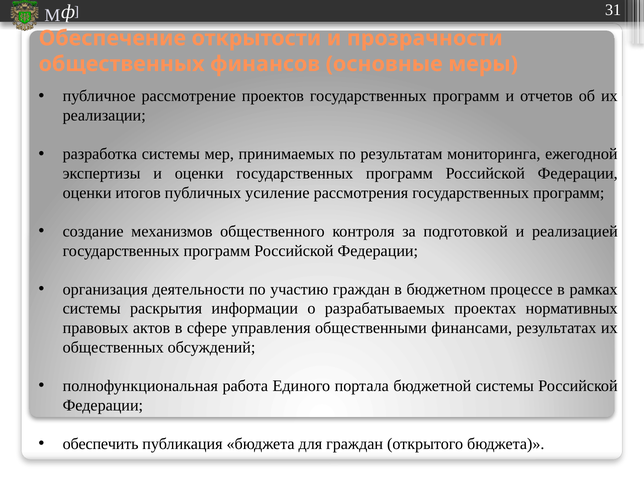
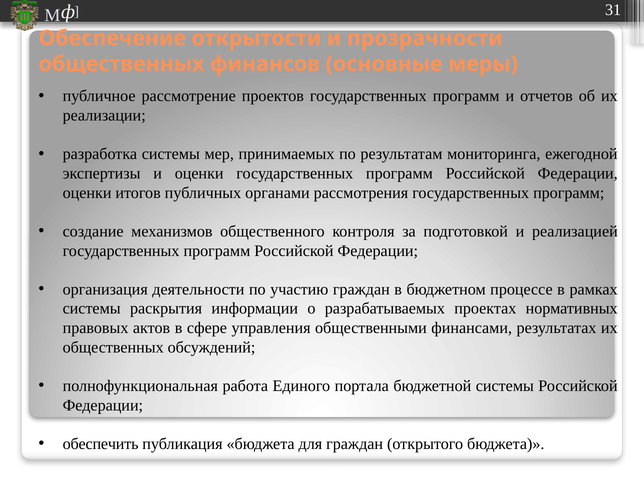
усиление: усиление -> органами
